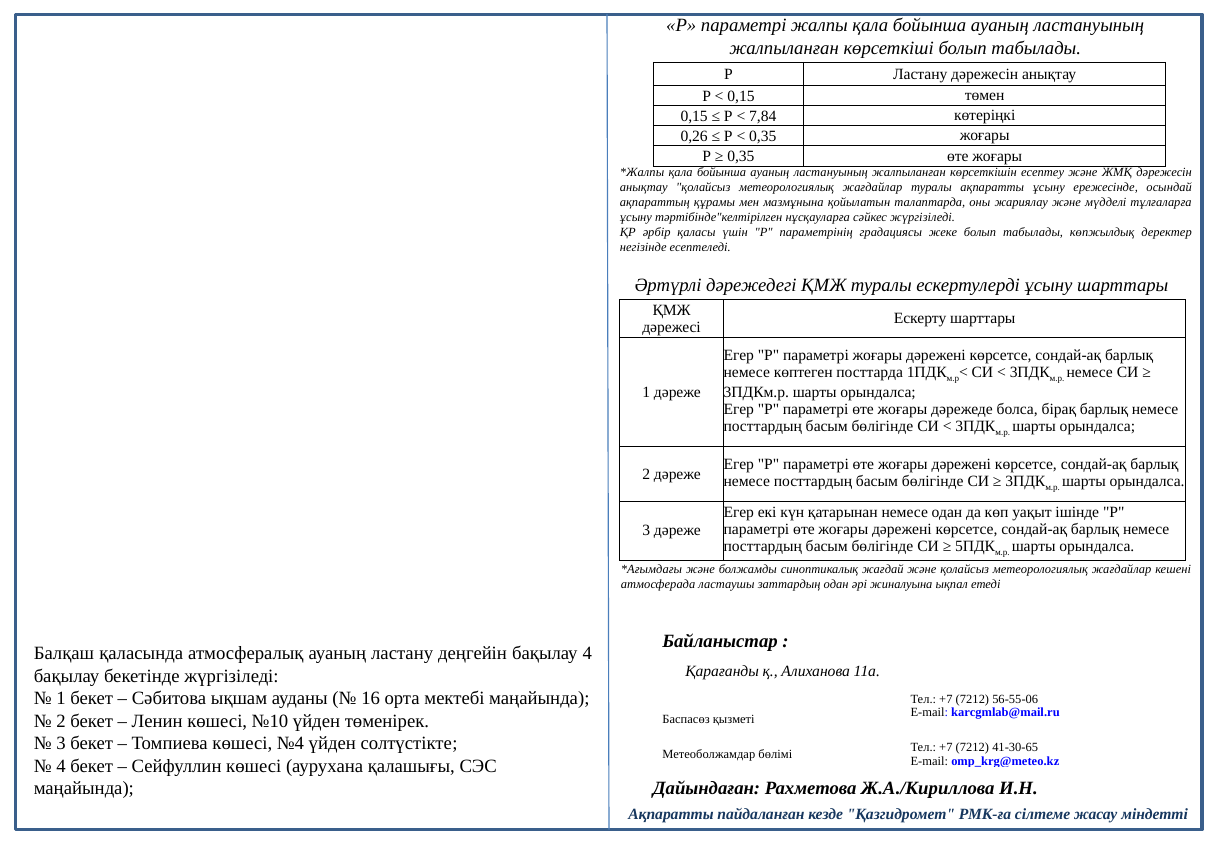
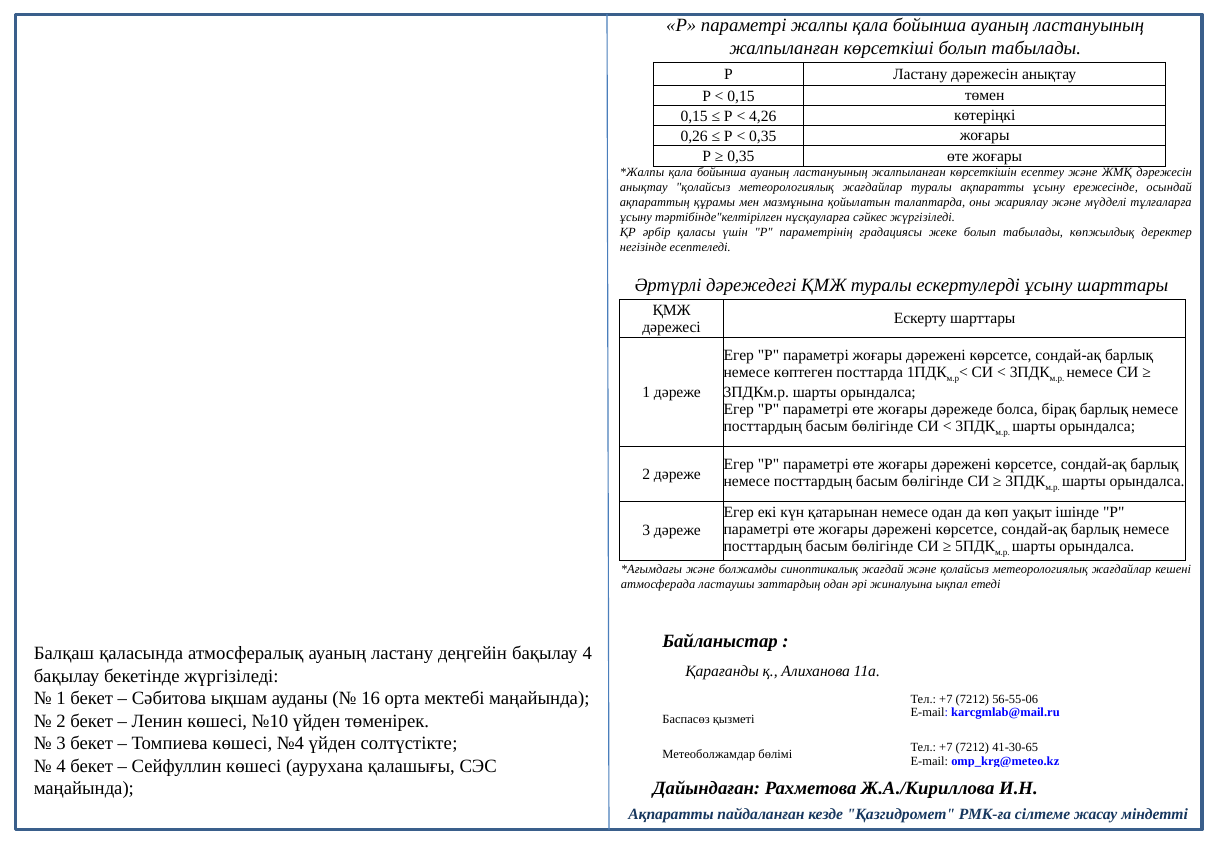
7,84: 7,84 -> 4,26
